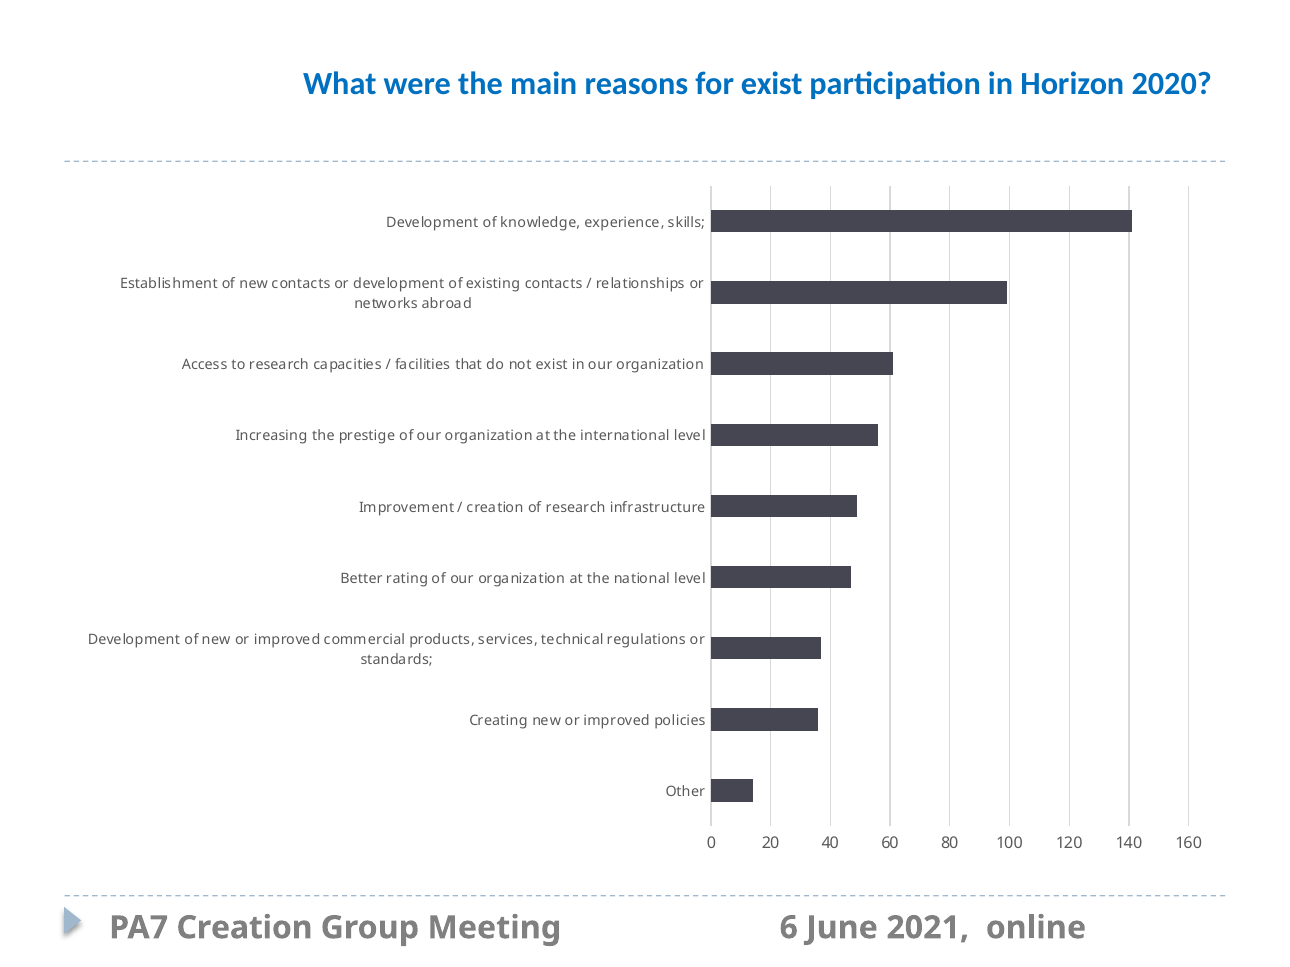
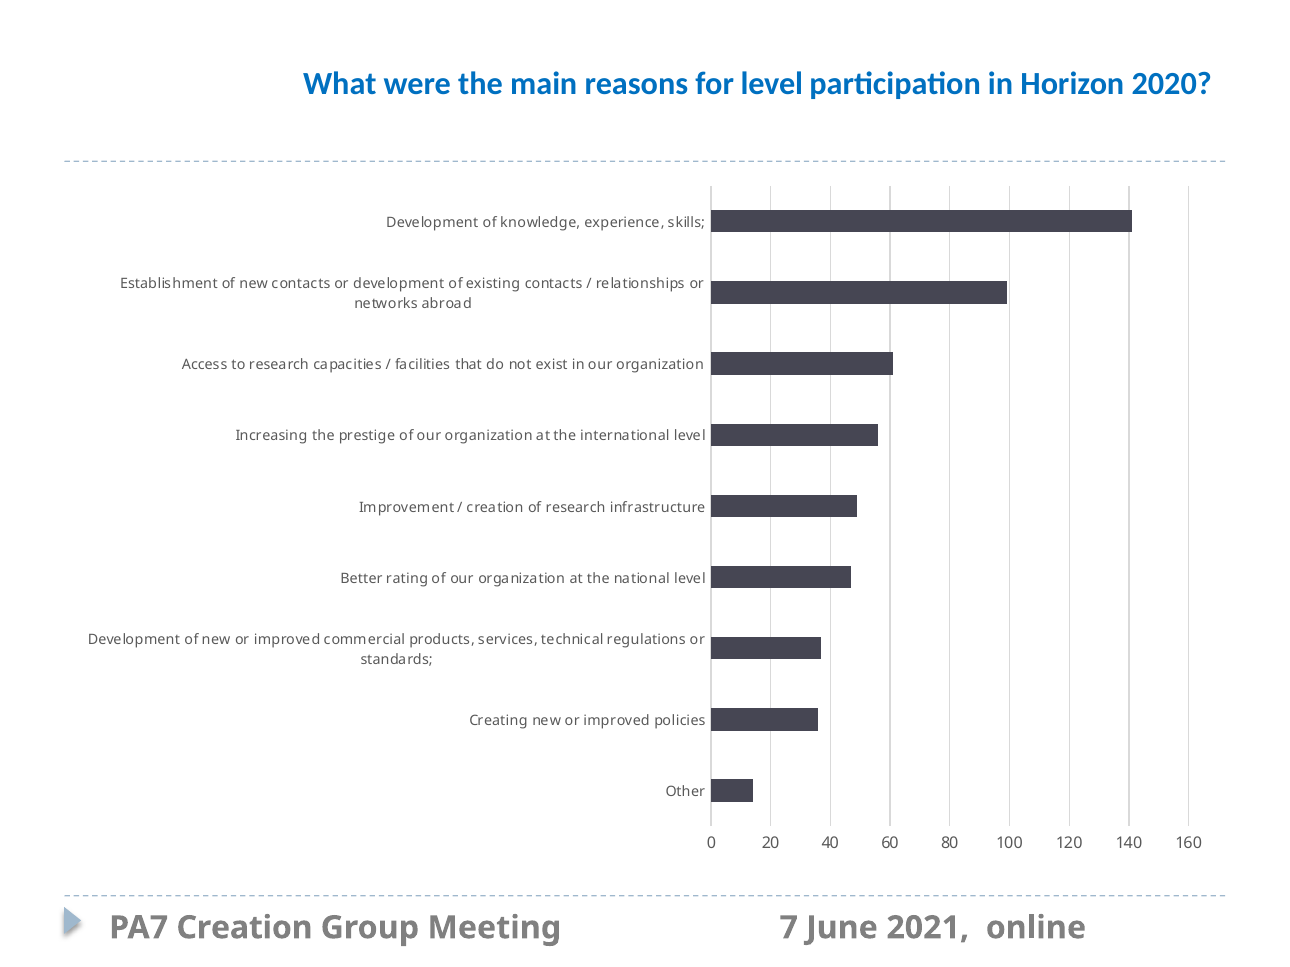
for exist: exist -> level
6: 6 -> 7
